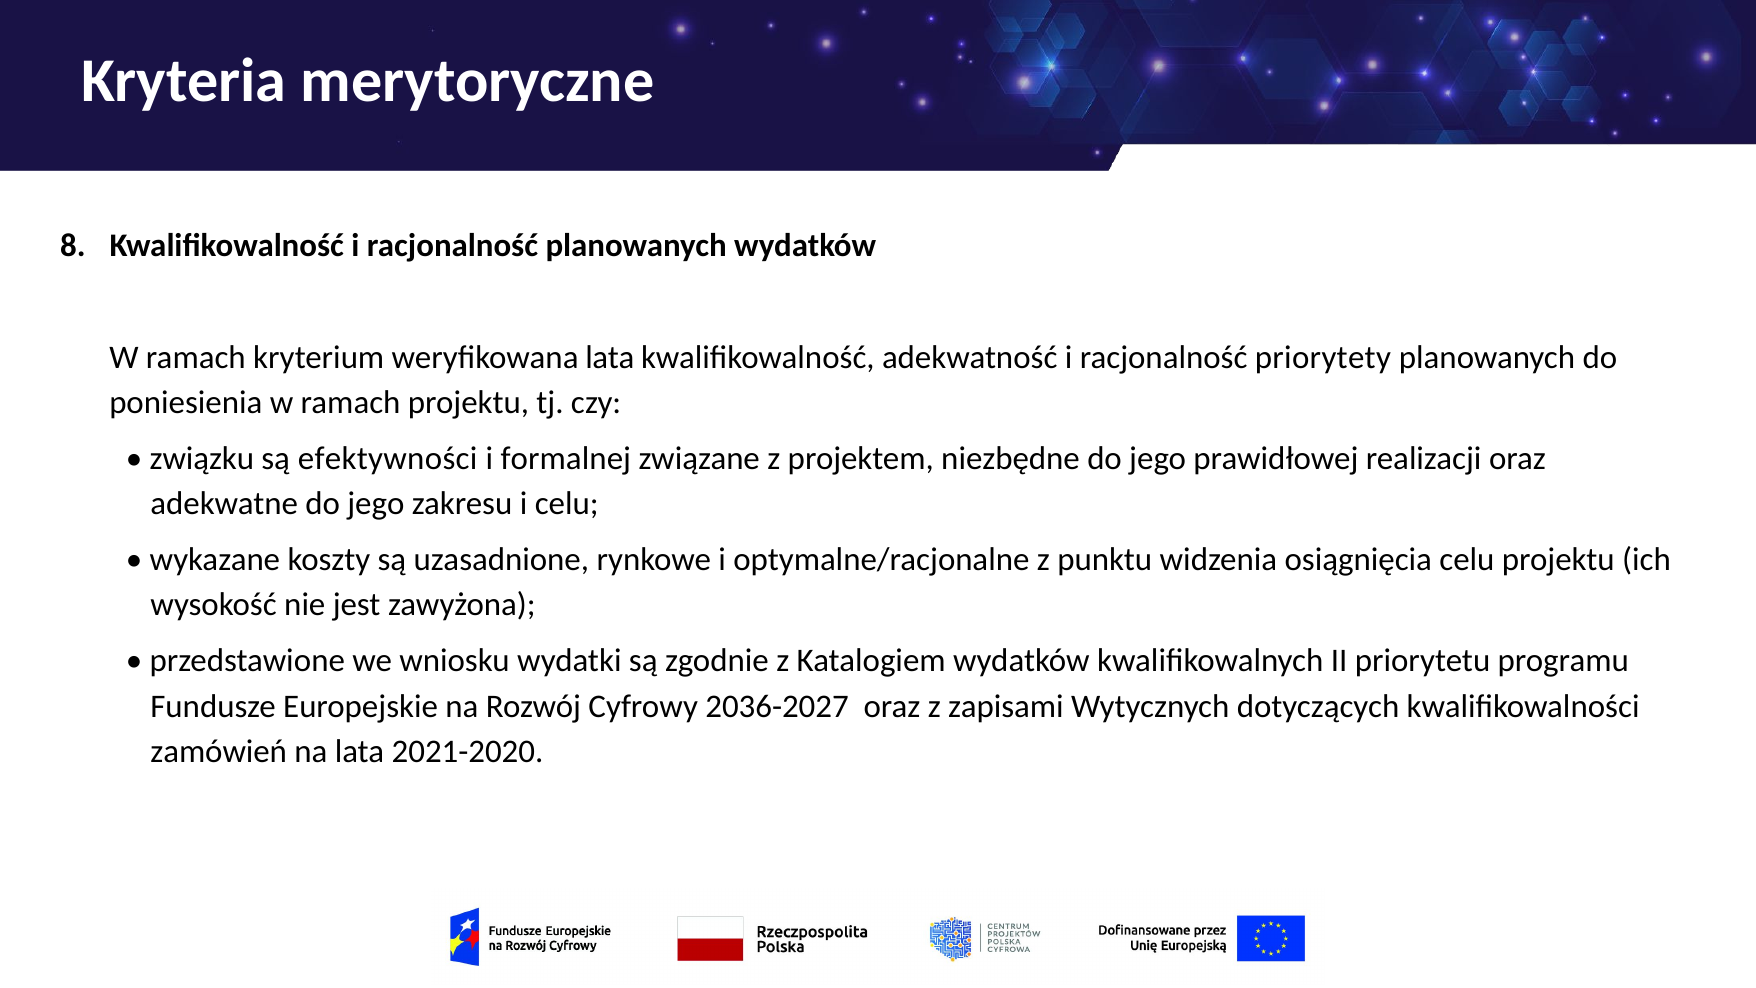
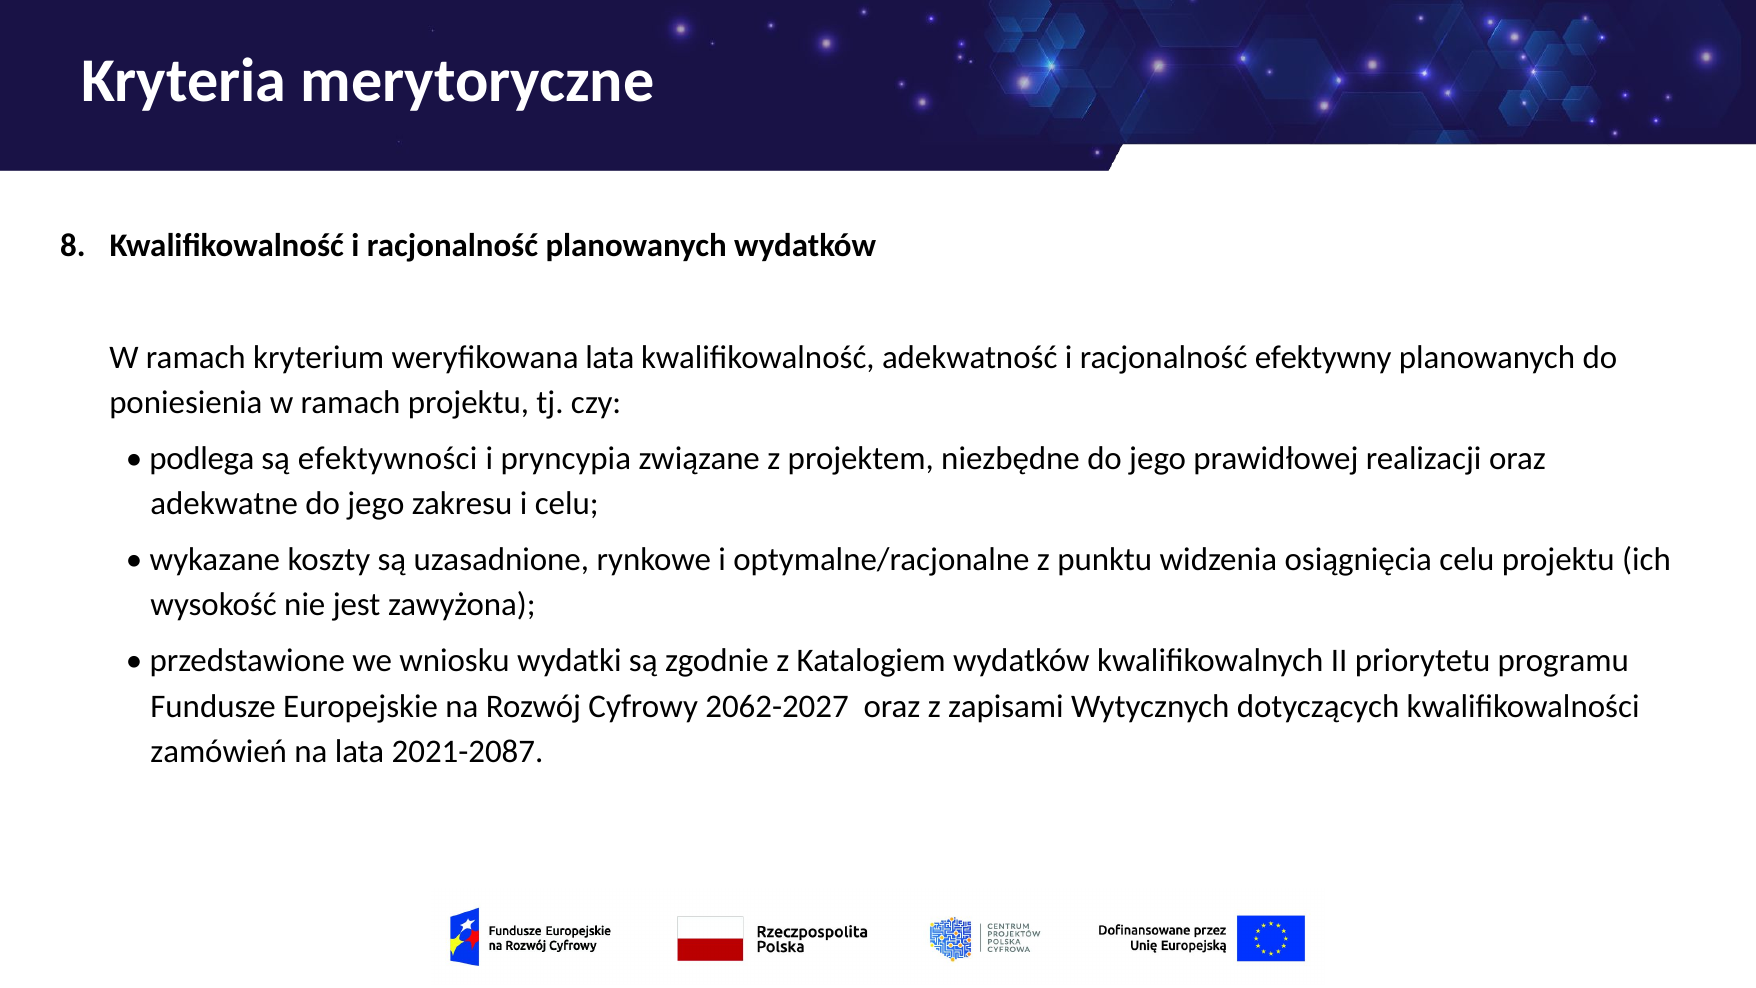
priorytety: priorytety -> efektywny
związku: związku -> podlega
formalnej: formalnej -> pryncypia
2036-2027: 2036-2027 -> 2062-2027
2021-2020: 2021-2020 -> 2021-2087
